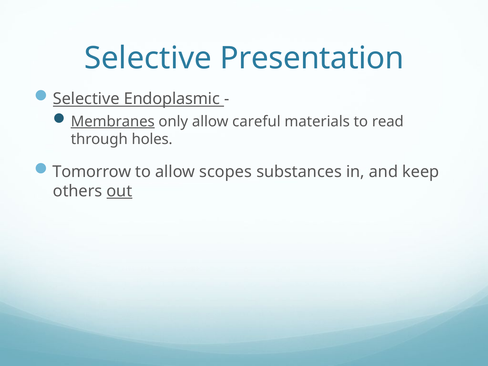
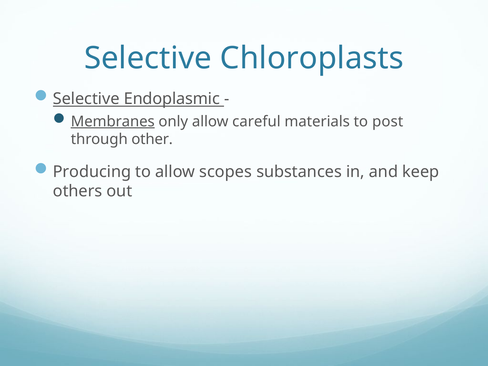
Presentation: Presentation -> Chloroplasts
read: read -> post
holes: holes -> other
Tomorrow: Tomorrow -> Producing
out underline: present -> none
